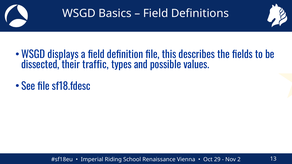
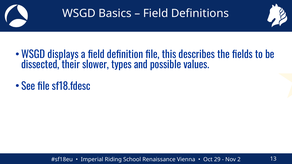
traffic: traffic -> slower
